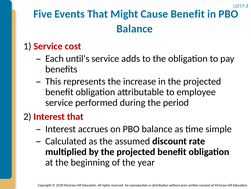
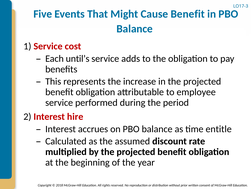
Interest that: that -> hire
simple: simple -> entitle
